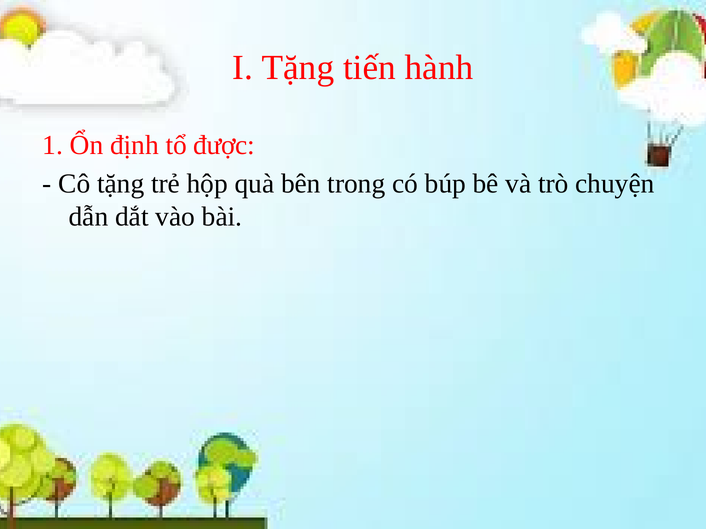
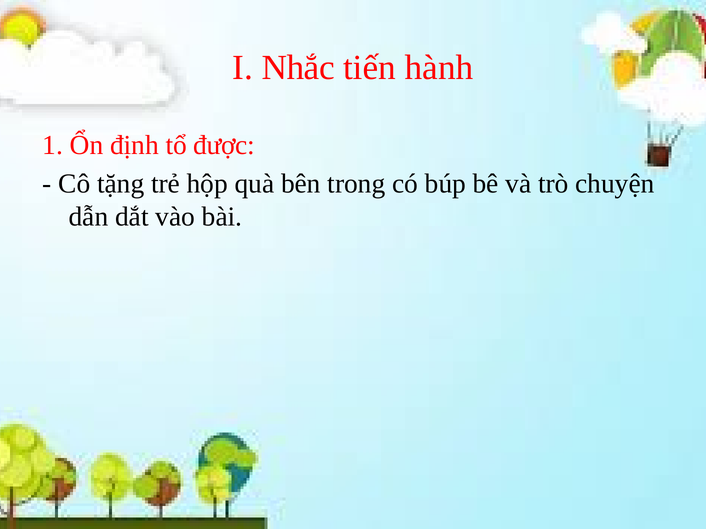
I Tặng: Tặng -> Nhắc
